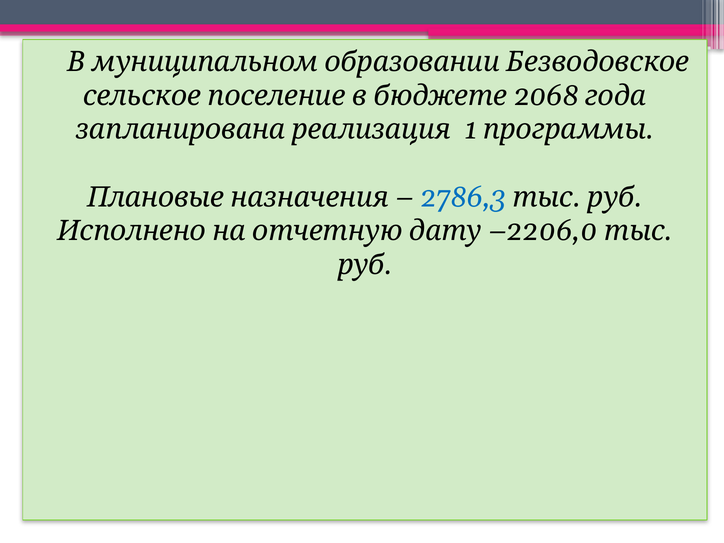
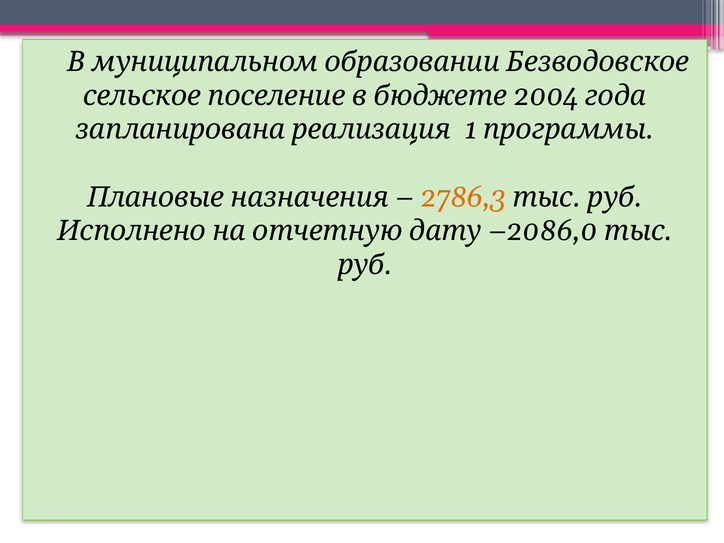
2068: 2068 -> 2004
2786,3 colour: blue -> orange
–2206,0: –2206,0 -> –2086,0
